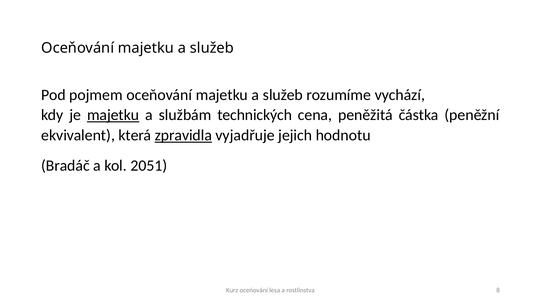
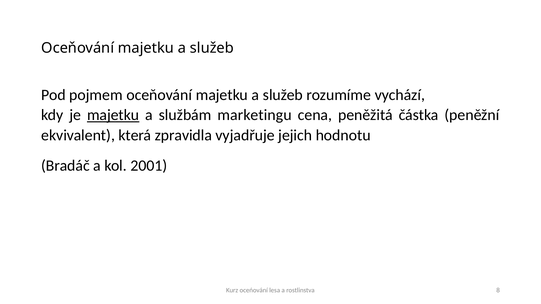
technických: technických -> marketingu
zpravidla underline: present -> none
2051: 2051 -> 2001
